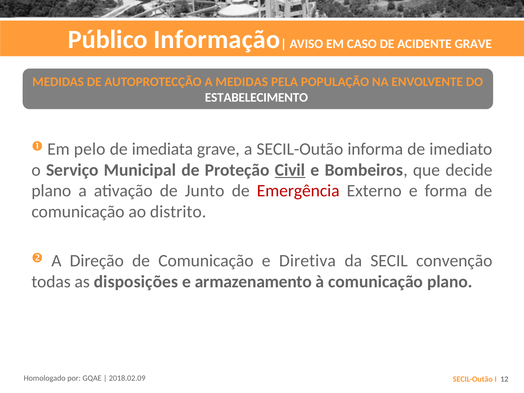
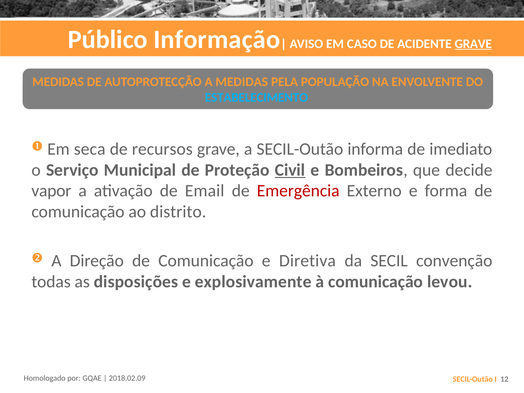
GRAVE at (473, 44) underline: none -> present
ESTABELECIMENTO colour: white -> light blue
pelo: pelo -> seca
imediata: imediata -> recursos
plano at (51, 191): plano -> vapor
Junto: Junto -> Email
armazenamento: armazenamento -> explosivamente
comunicação plano: plano -> levou
